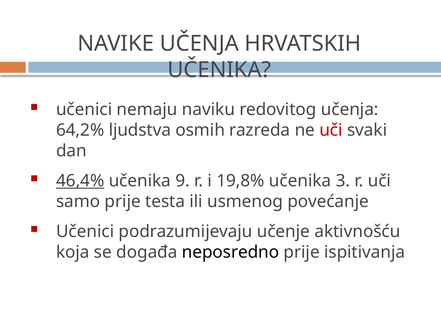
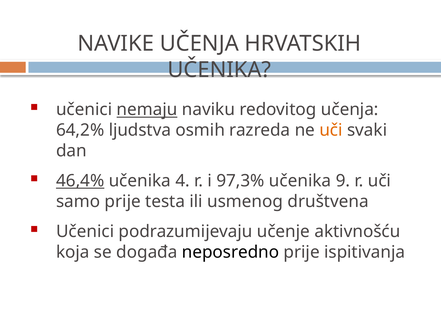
nemaju underline: none -> present
uči at (331, 130) colour: red -> orange
9: 9 -> 4
19,8%: 19,8% -> 97,3%
3: 3 -> 9
povećanje: povećanje -> društvena
